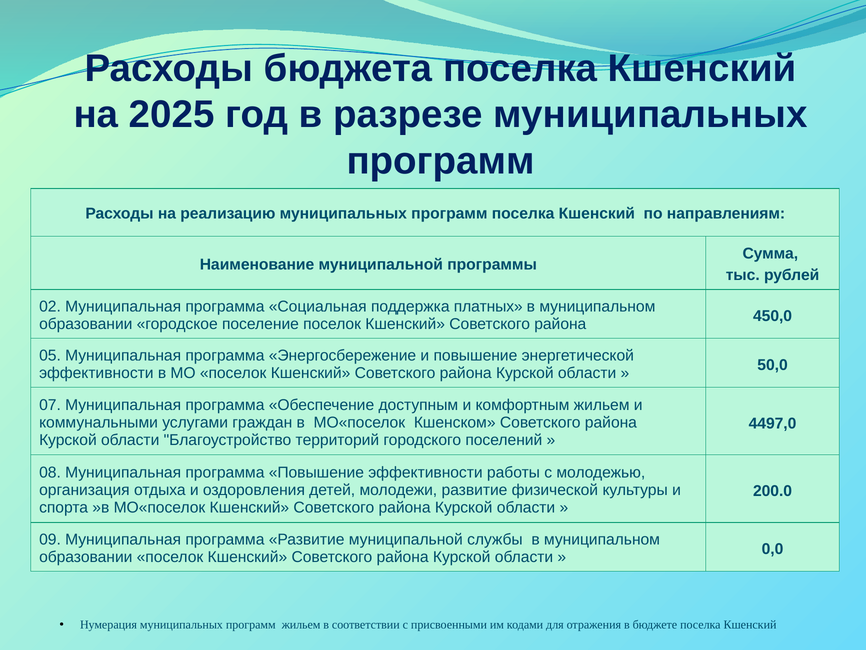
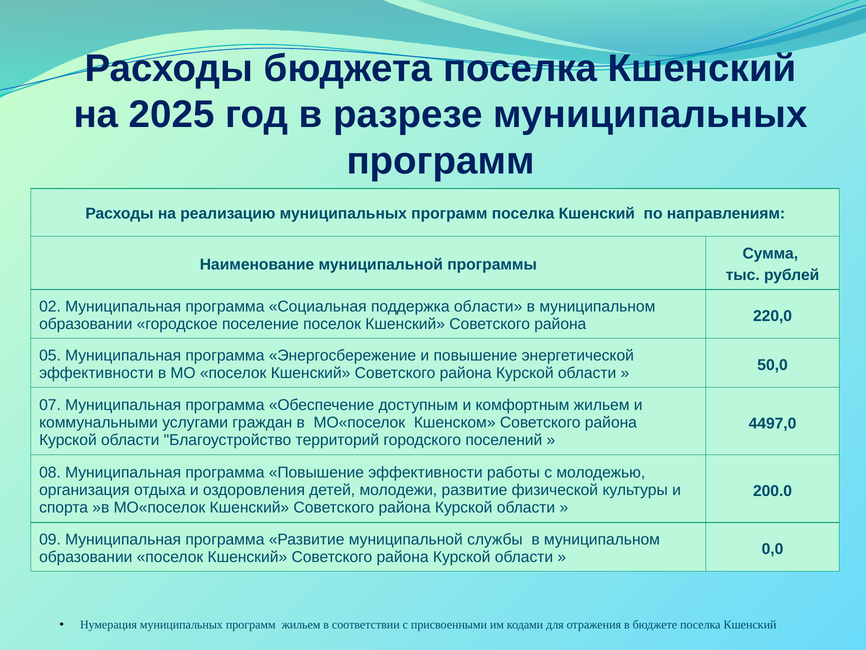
поддержка платных: платных -> области
450,0: 450,0 -> 220,0
